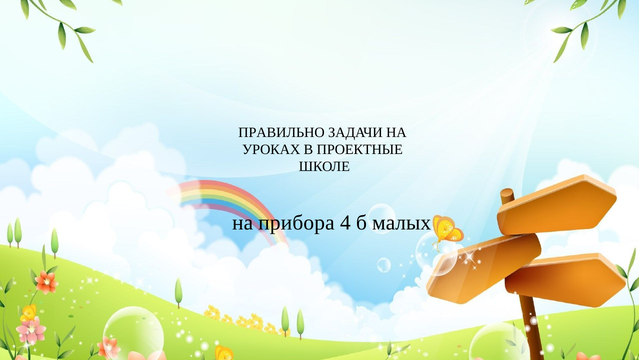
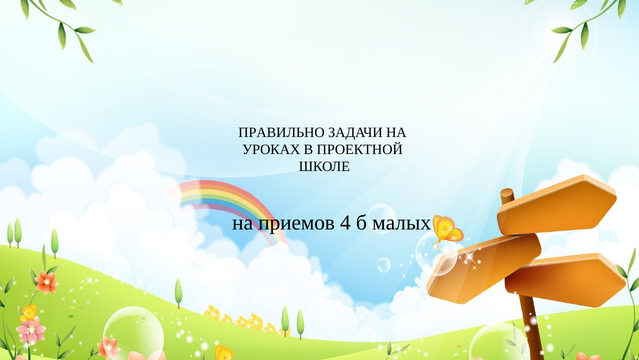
ПРОЕКТНЫЕ: ПРОЕКТНЫЕ -> ПРОЕКТНОЙ
прибора: прибора -> приемов
